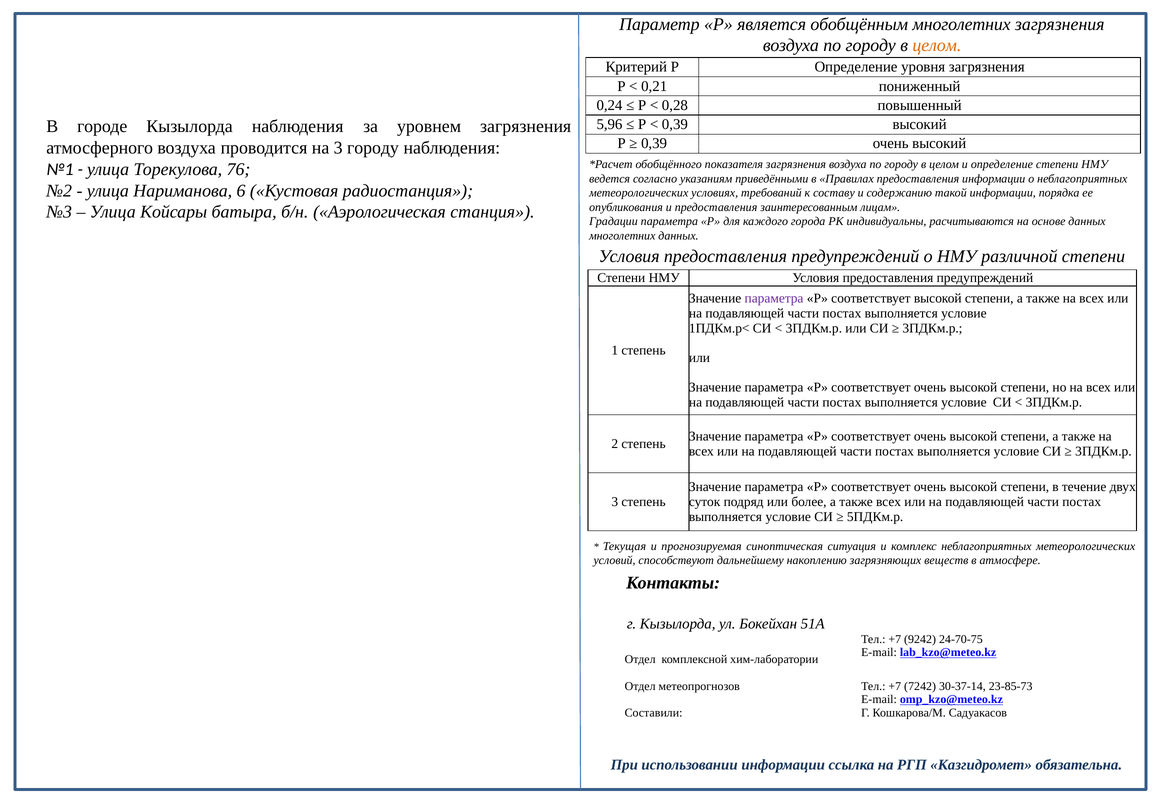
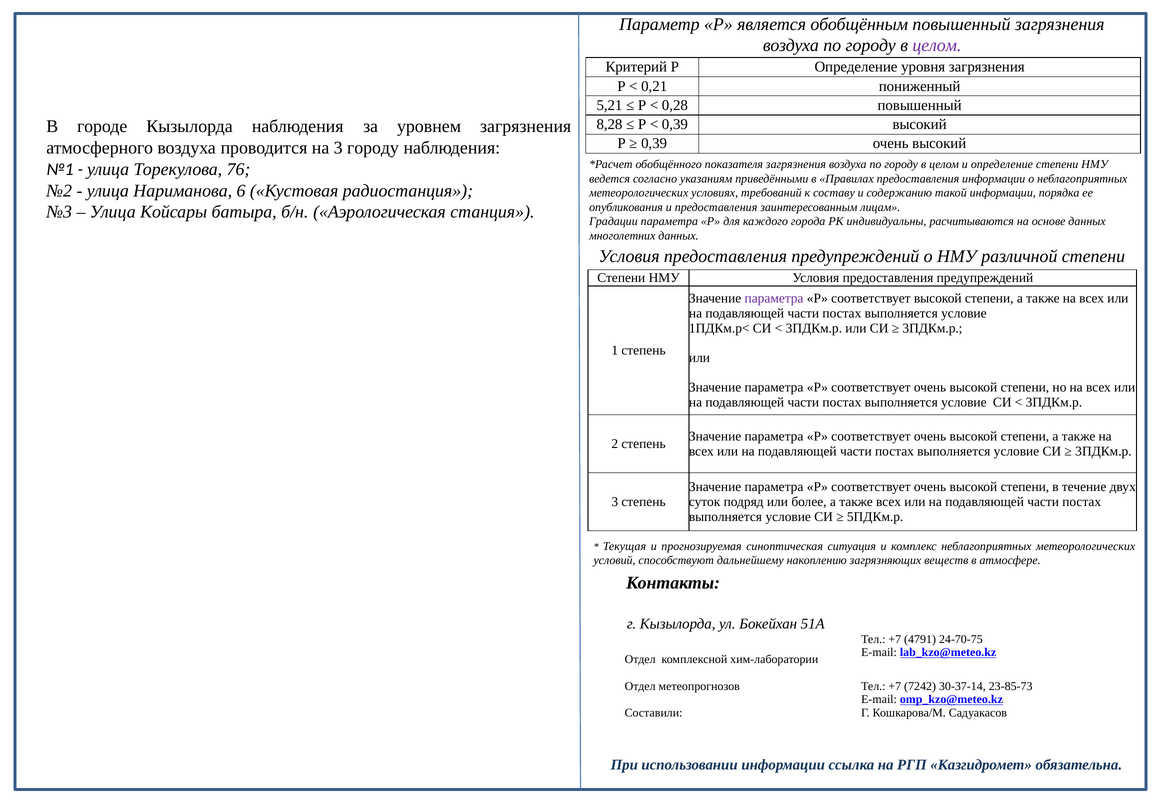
обобщённым многолетних: многолетних -> повышенный
целом at (937, 46) colour: orange -> purple
0,24: 0,24 -> 5,21
5,96: 5,96 -> 8,28
9242: 9242 -> 4791
